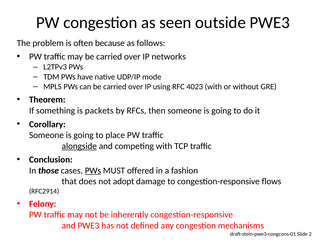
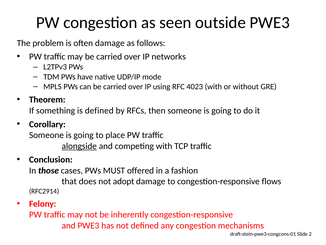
often because: because -> damage
is packets: packets -> defined
PWs at (93, 170) underline: present -> none
